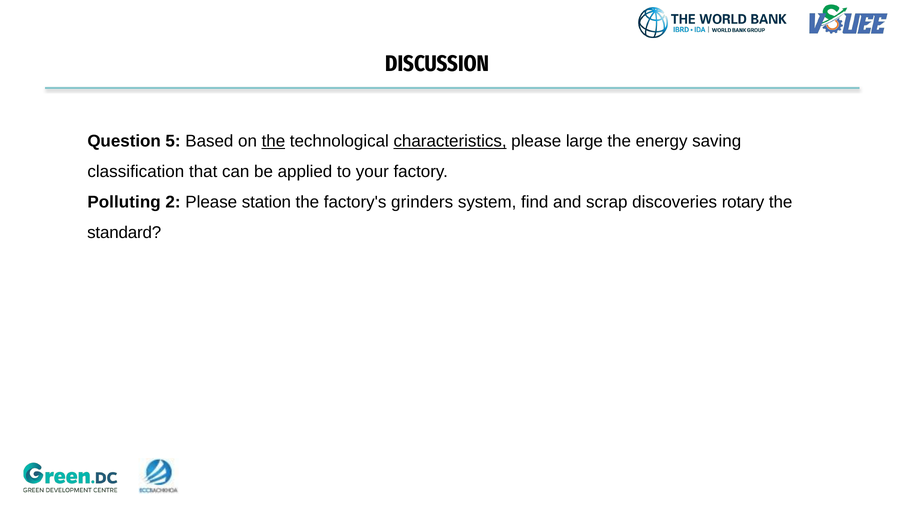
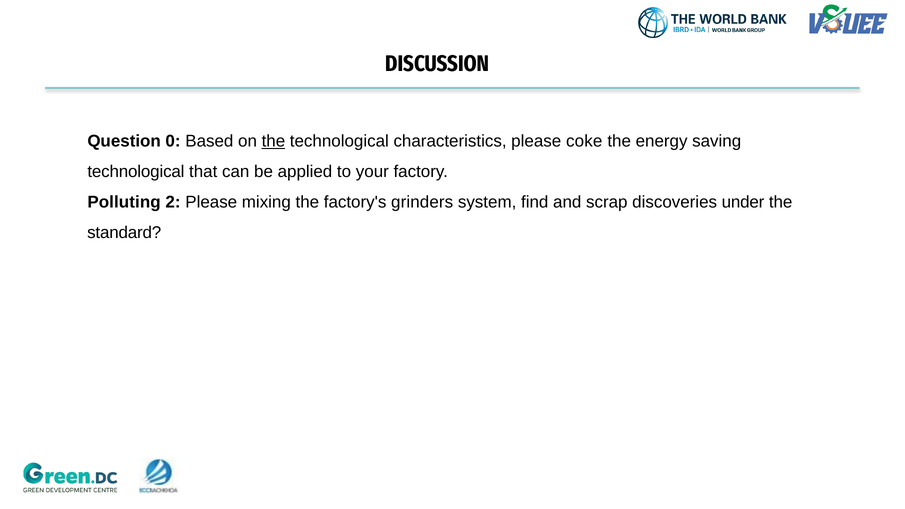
5: 5 -> 0
characteristics underline: present -> none
large: large -> coke
classification at (136, 172): classification -> technological
station: station -> mixing
rotary: rotary -> under
